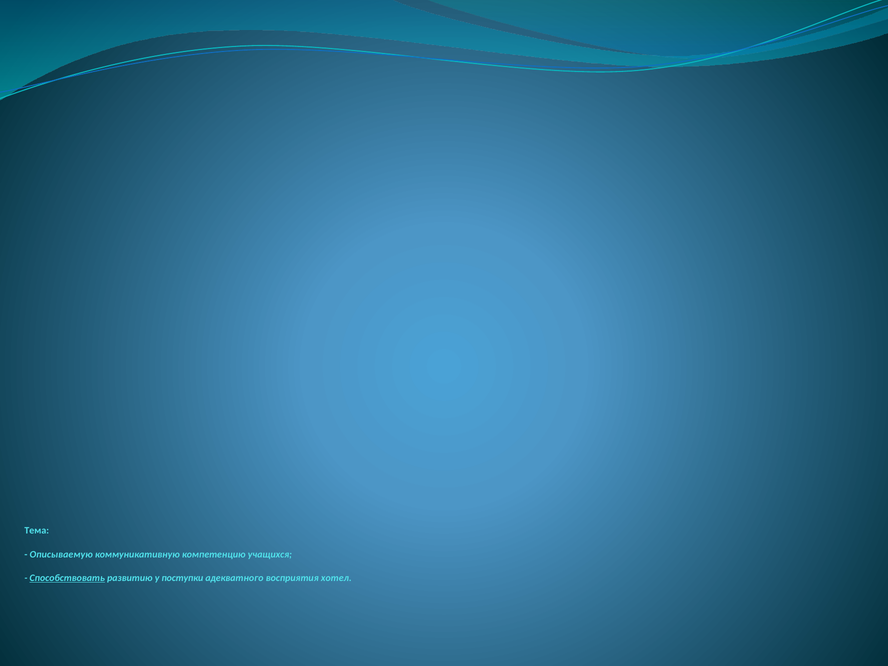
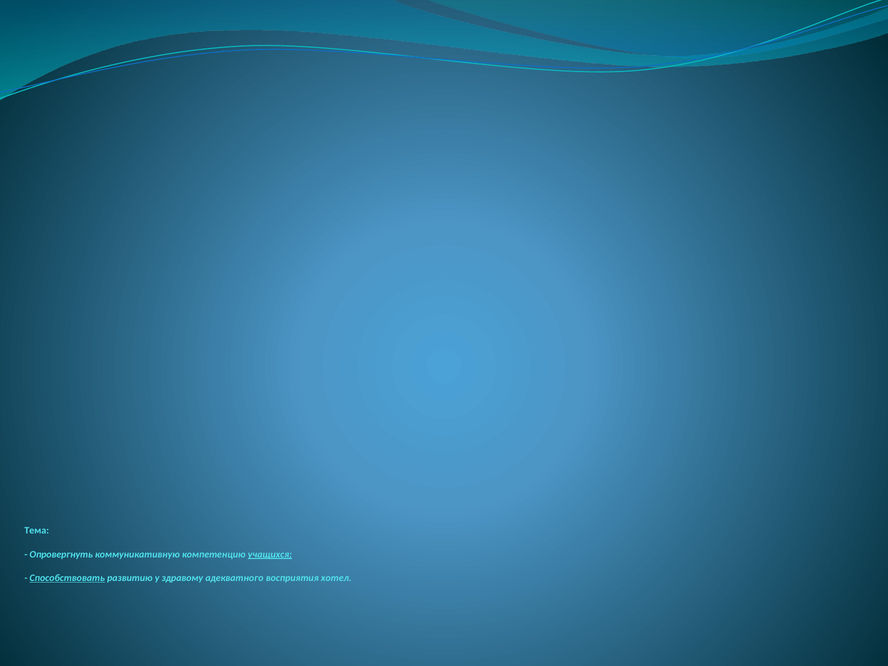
Описываемую: Описываемую -> Опровергнуть
учащихся underline: none -> present
поступки: поступки -> здравому
